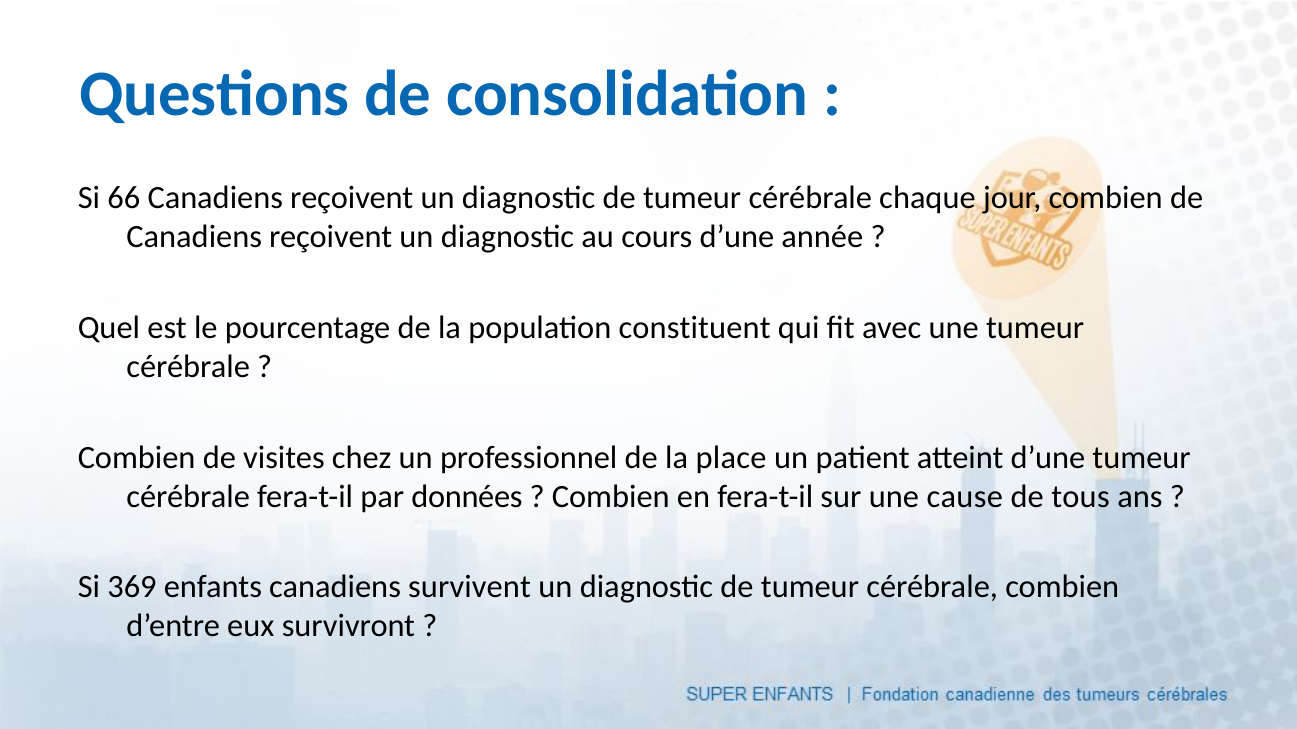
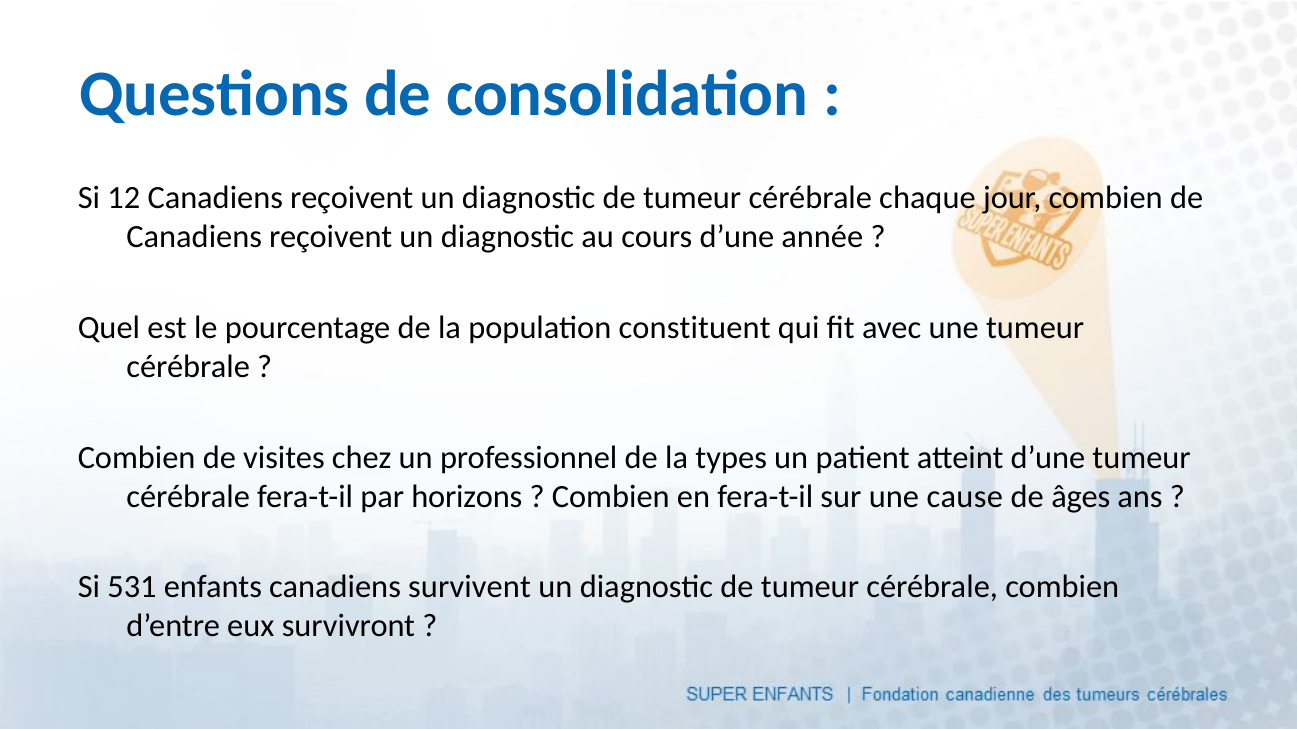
66: 66 -> 12
place: place -> types
données: données -> horizons
tous: tous -> âges
369: 369 -> 531
